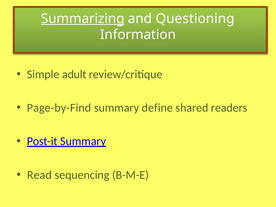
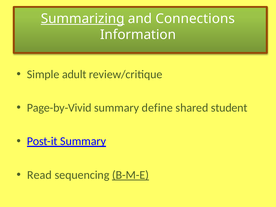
Questioning: Questioning -> Connections
Page-by-Find: Page-by-Find -> Page-by-Vivid
readers: readers -> student
B-M-E underline: none -> present
